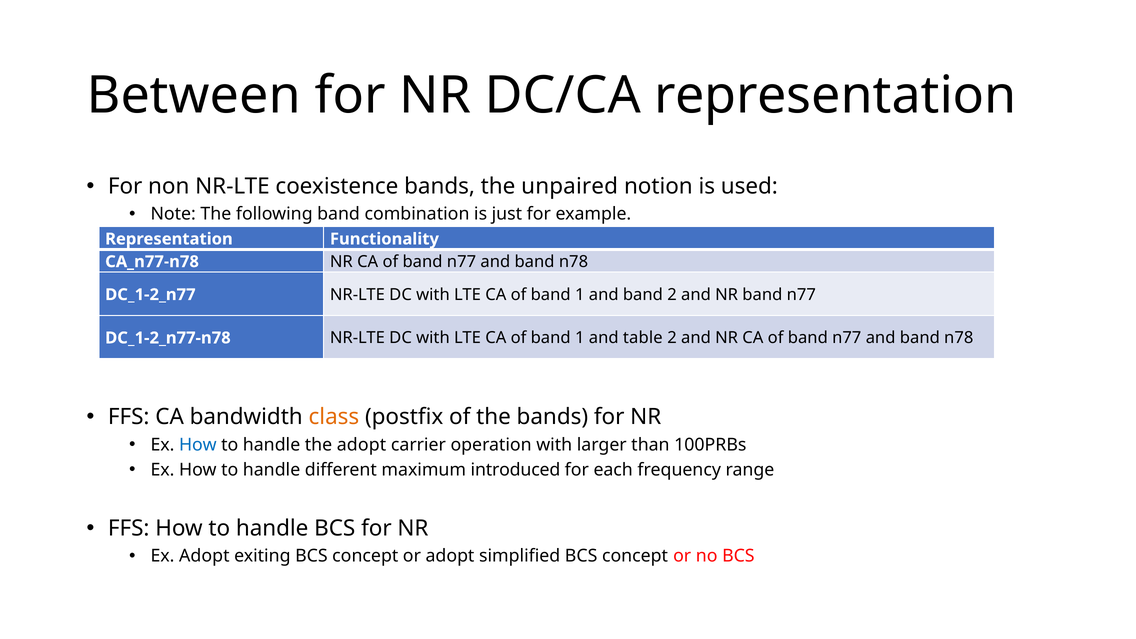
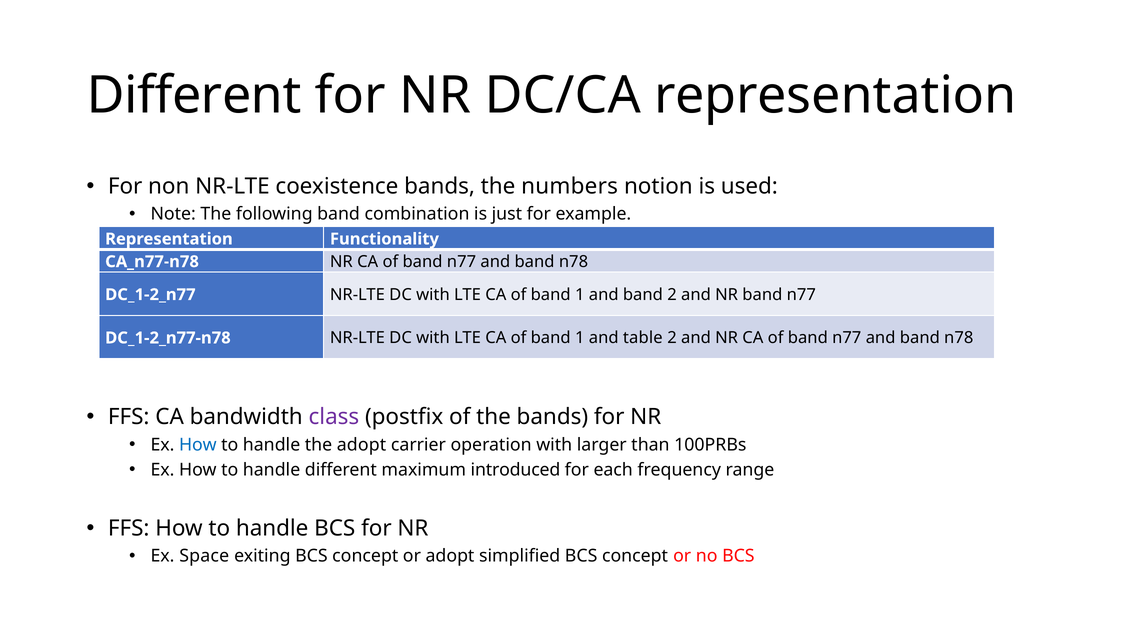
Between at (194, 95): Between -> Different
unpaired: unpaired -> numbers
class colour: orange -> purple
Ex Adopt: Adopt -> Space
